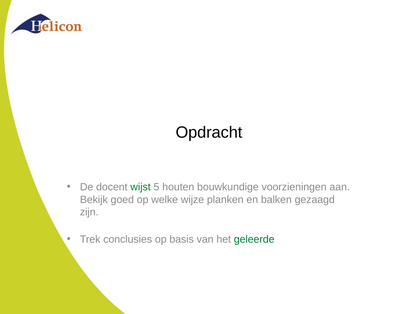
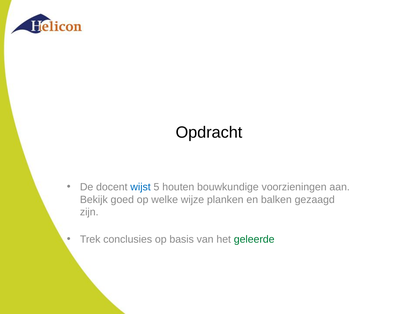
wijst colour: green -> blue
